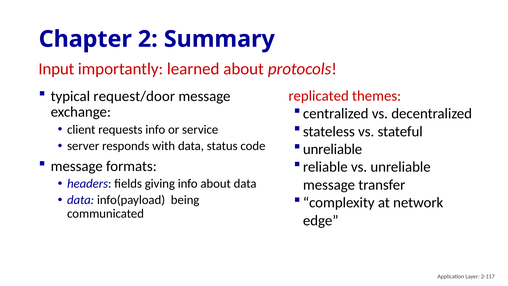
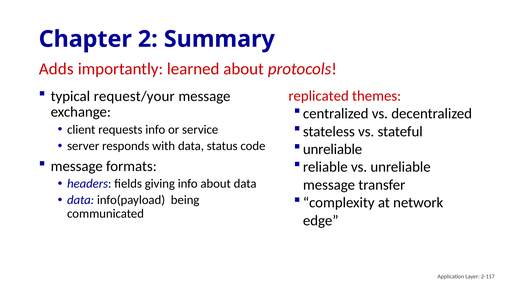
Input: Input -> Adds
request/door: request/door -> request/your
